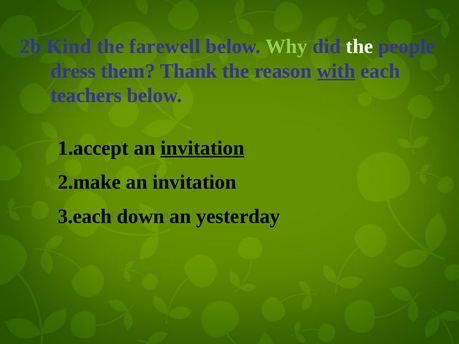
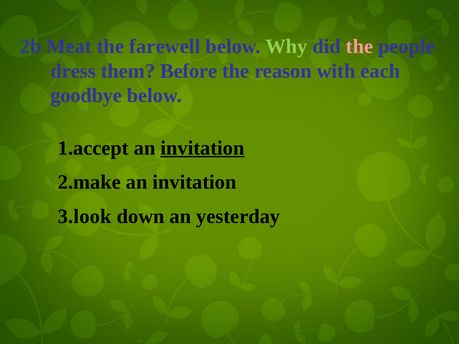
Kind: Kind -> Meat
the at (360, 47) colour: white -> pink
Thank: Thank -> Before
with underline: present -> none
teachers: teachers -> goodbye
3.each: 3.each -> 3.look
